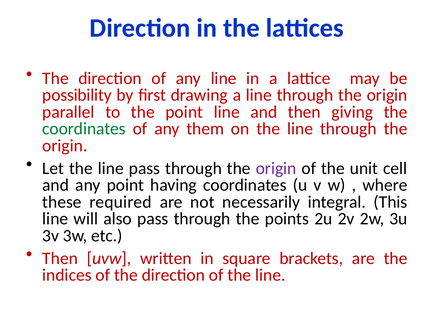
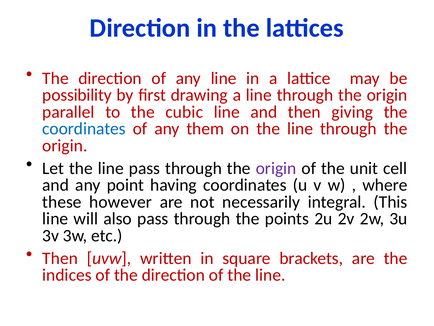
the point: point -> cubic
coordinates at (84, 129) colour: green -> blue
required: required -> however
